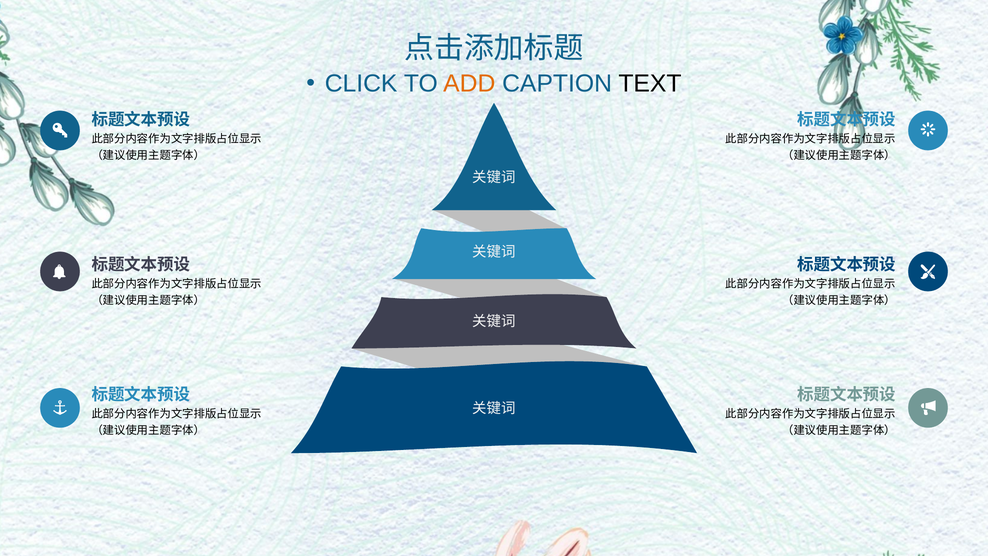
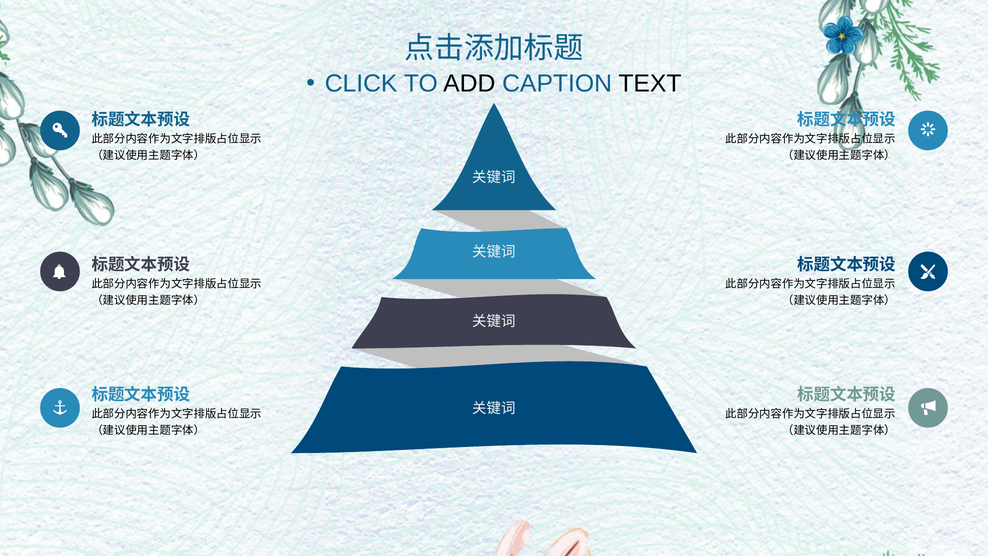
ADD colour: orange -> black
